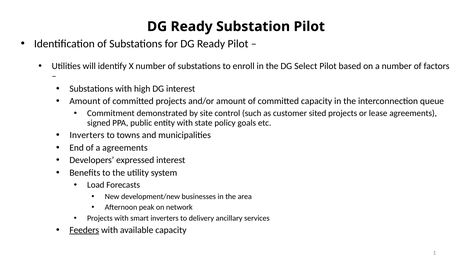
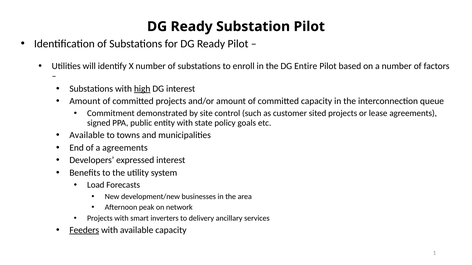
Select: Select -> Entire
high underline: none -> present
Inverters at (87, 135): Inverters -> Available
